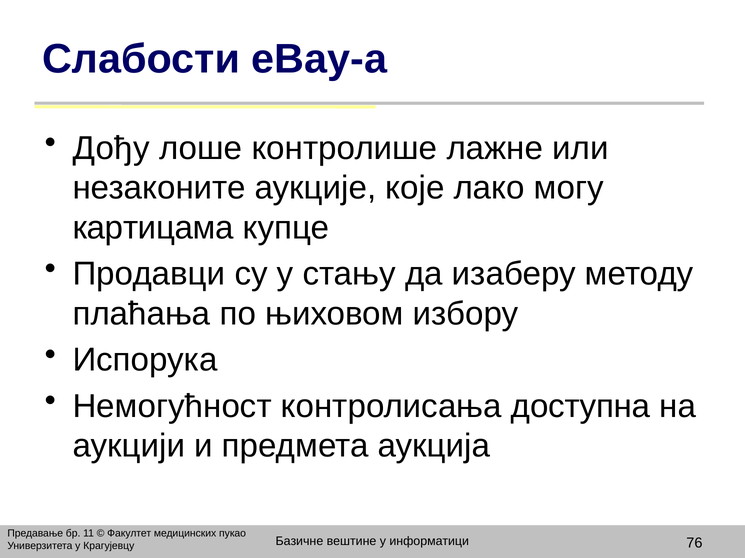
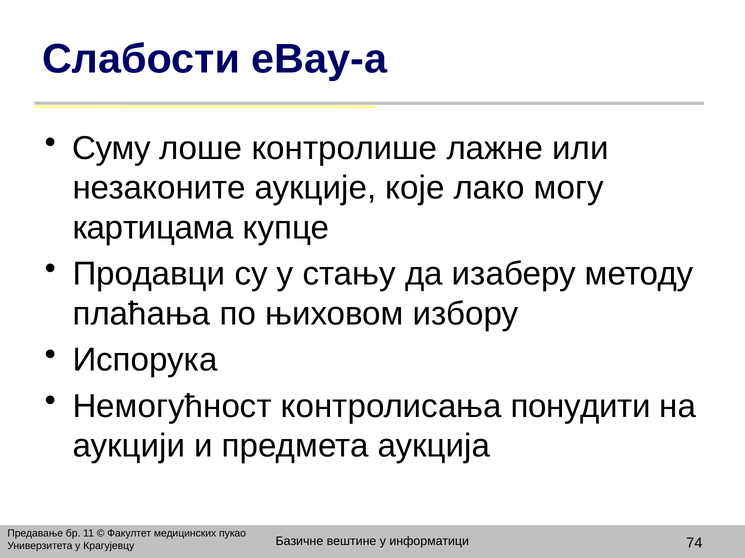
Дођу: Дођу -> Суму
доступна: доступна -> понудити
76: 76 -> 74
